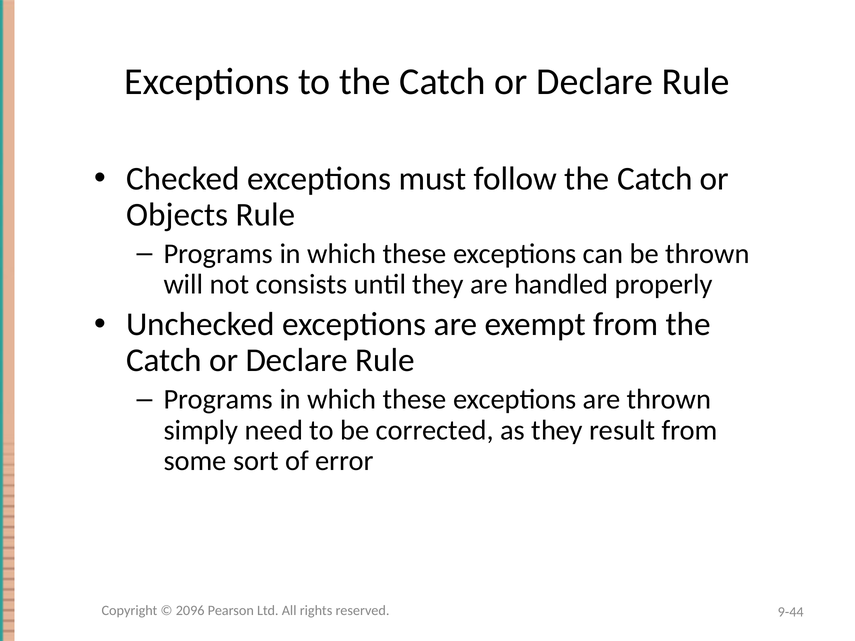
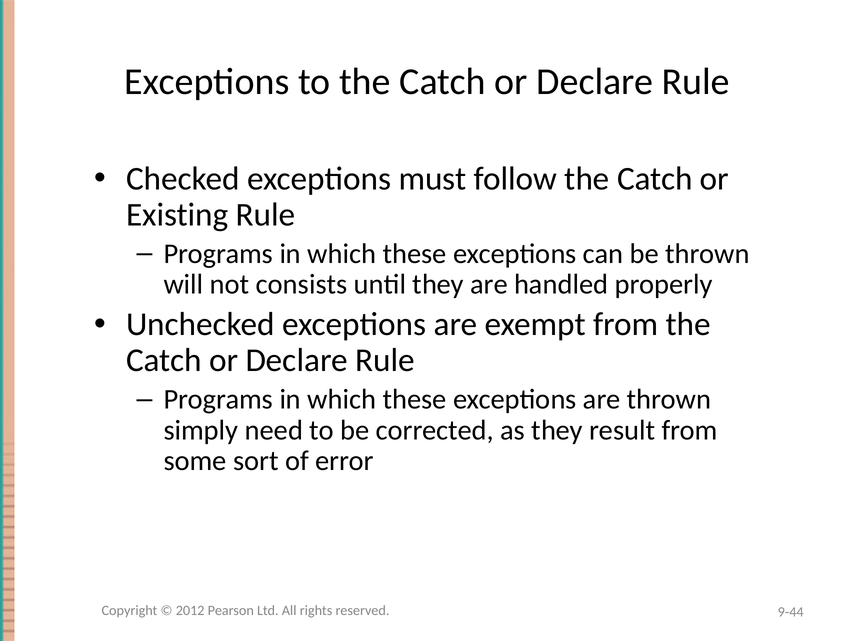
Objects: Objects -> Existing
2096: 2096 -> 2012
